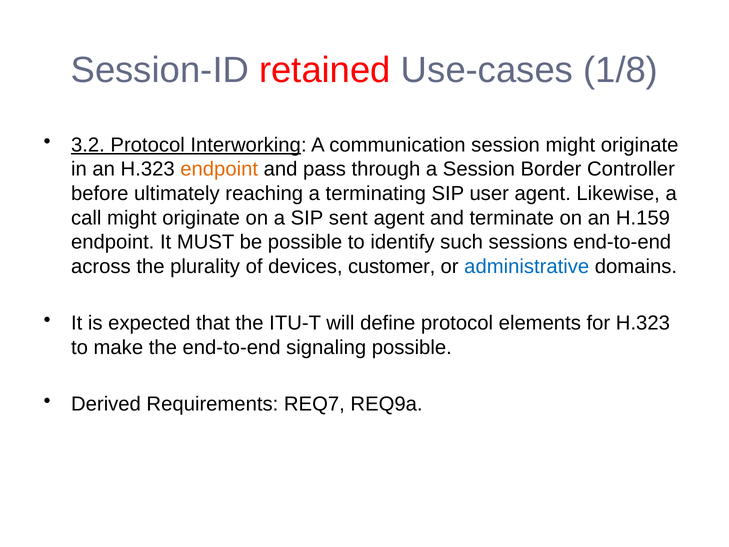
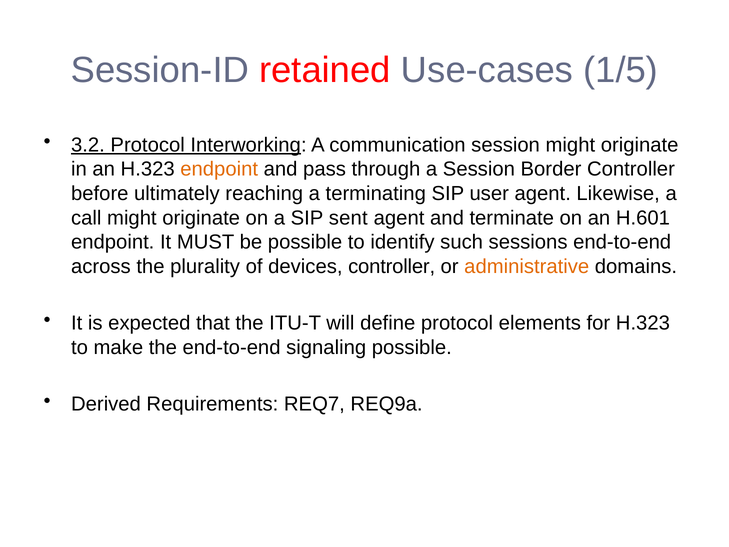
1/8: 1/8 -> 1/5
H.159: H.159 -> H.601
devices customer: customer -> controller
administrative colour: blue -> orange
